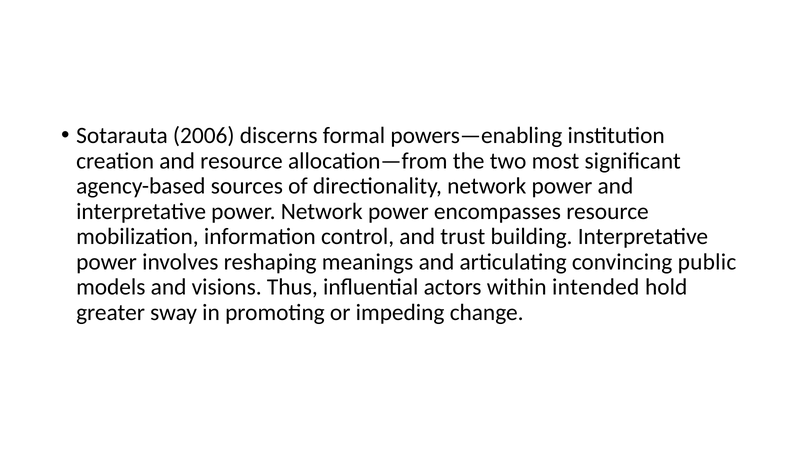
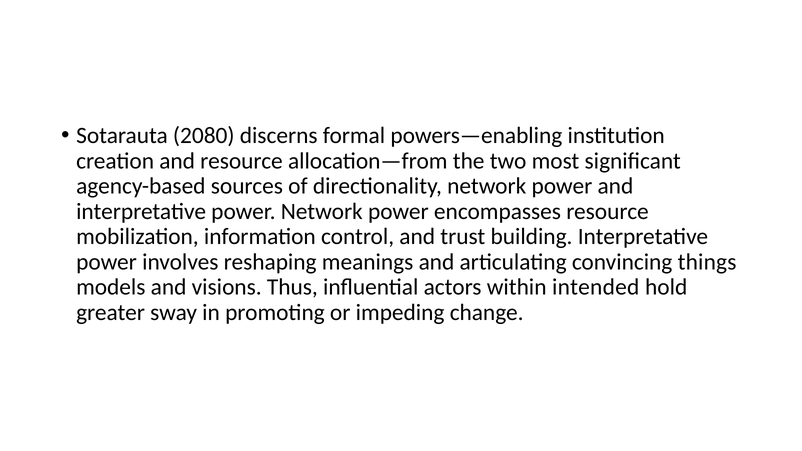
2006: 2006 -> 2080
public: public -> things
